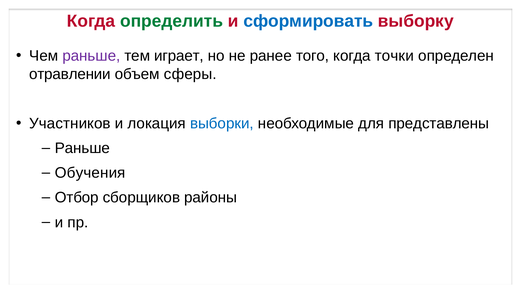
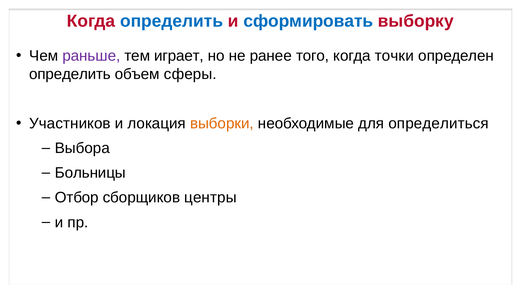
определить at (172, 21) colour: green -> blue
отравлении at (70, 74): отравлении -> определить
выборки colour: blue -> orange
представлены: представлены -> определиться
Раньше at (82, 148): Раньше -> Выбора
Обучения: Обучения -> Больницы
районы: районы -> центры
